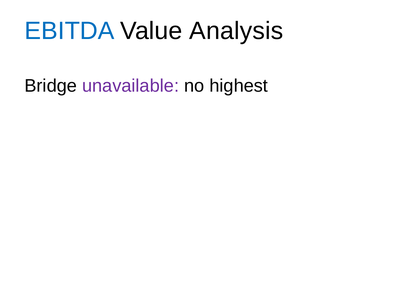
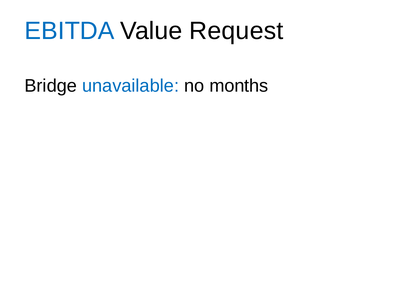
Analysis: Analysis -> Request
unavailable colour: purple -> blue
highest: highest -> months
